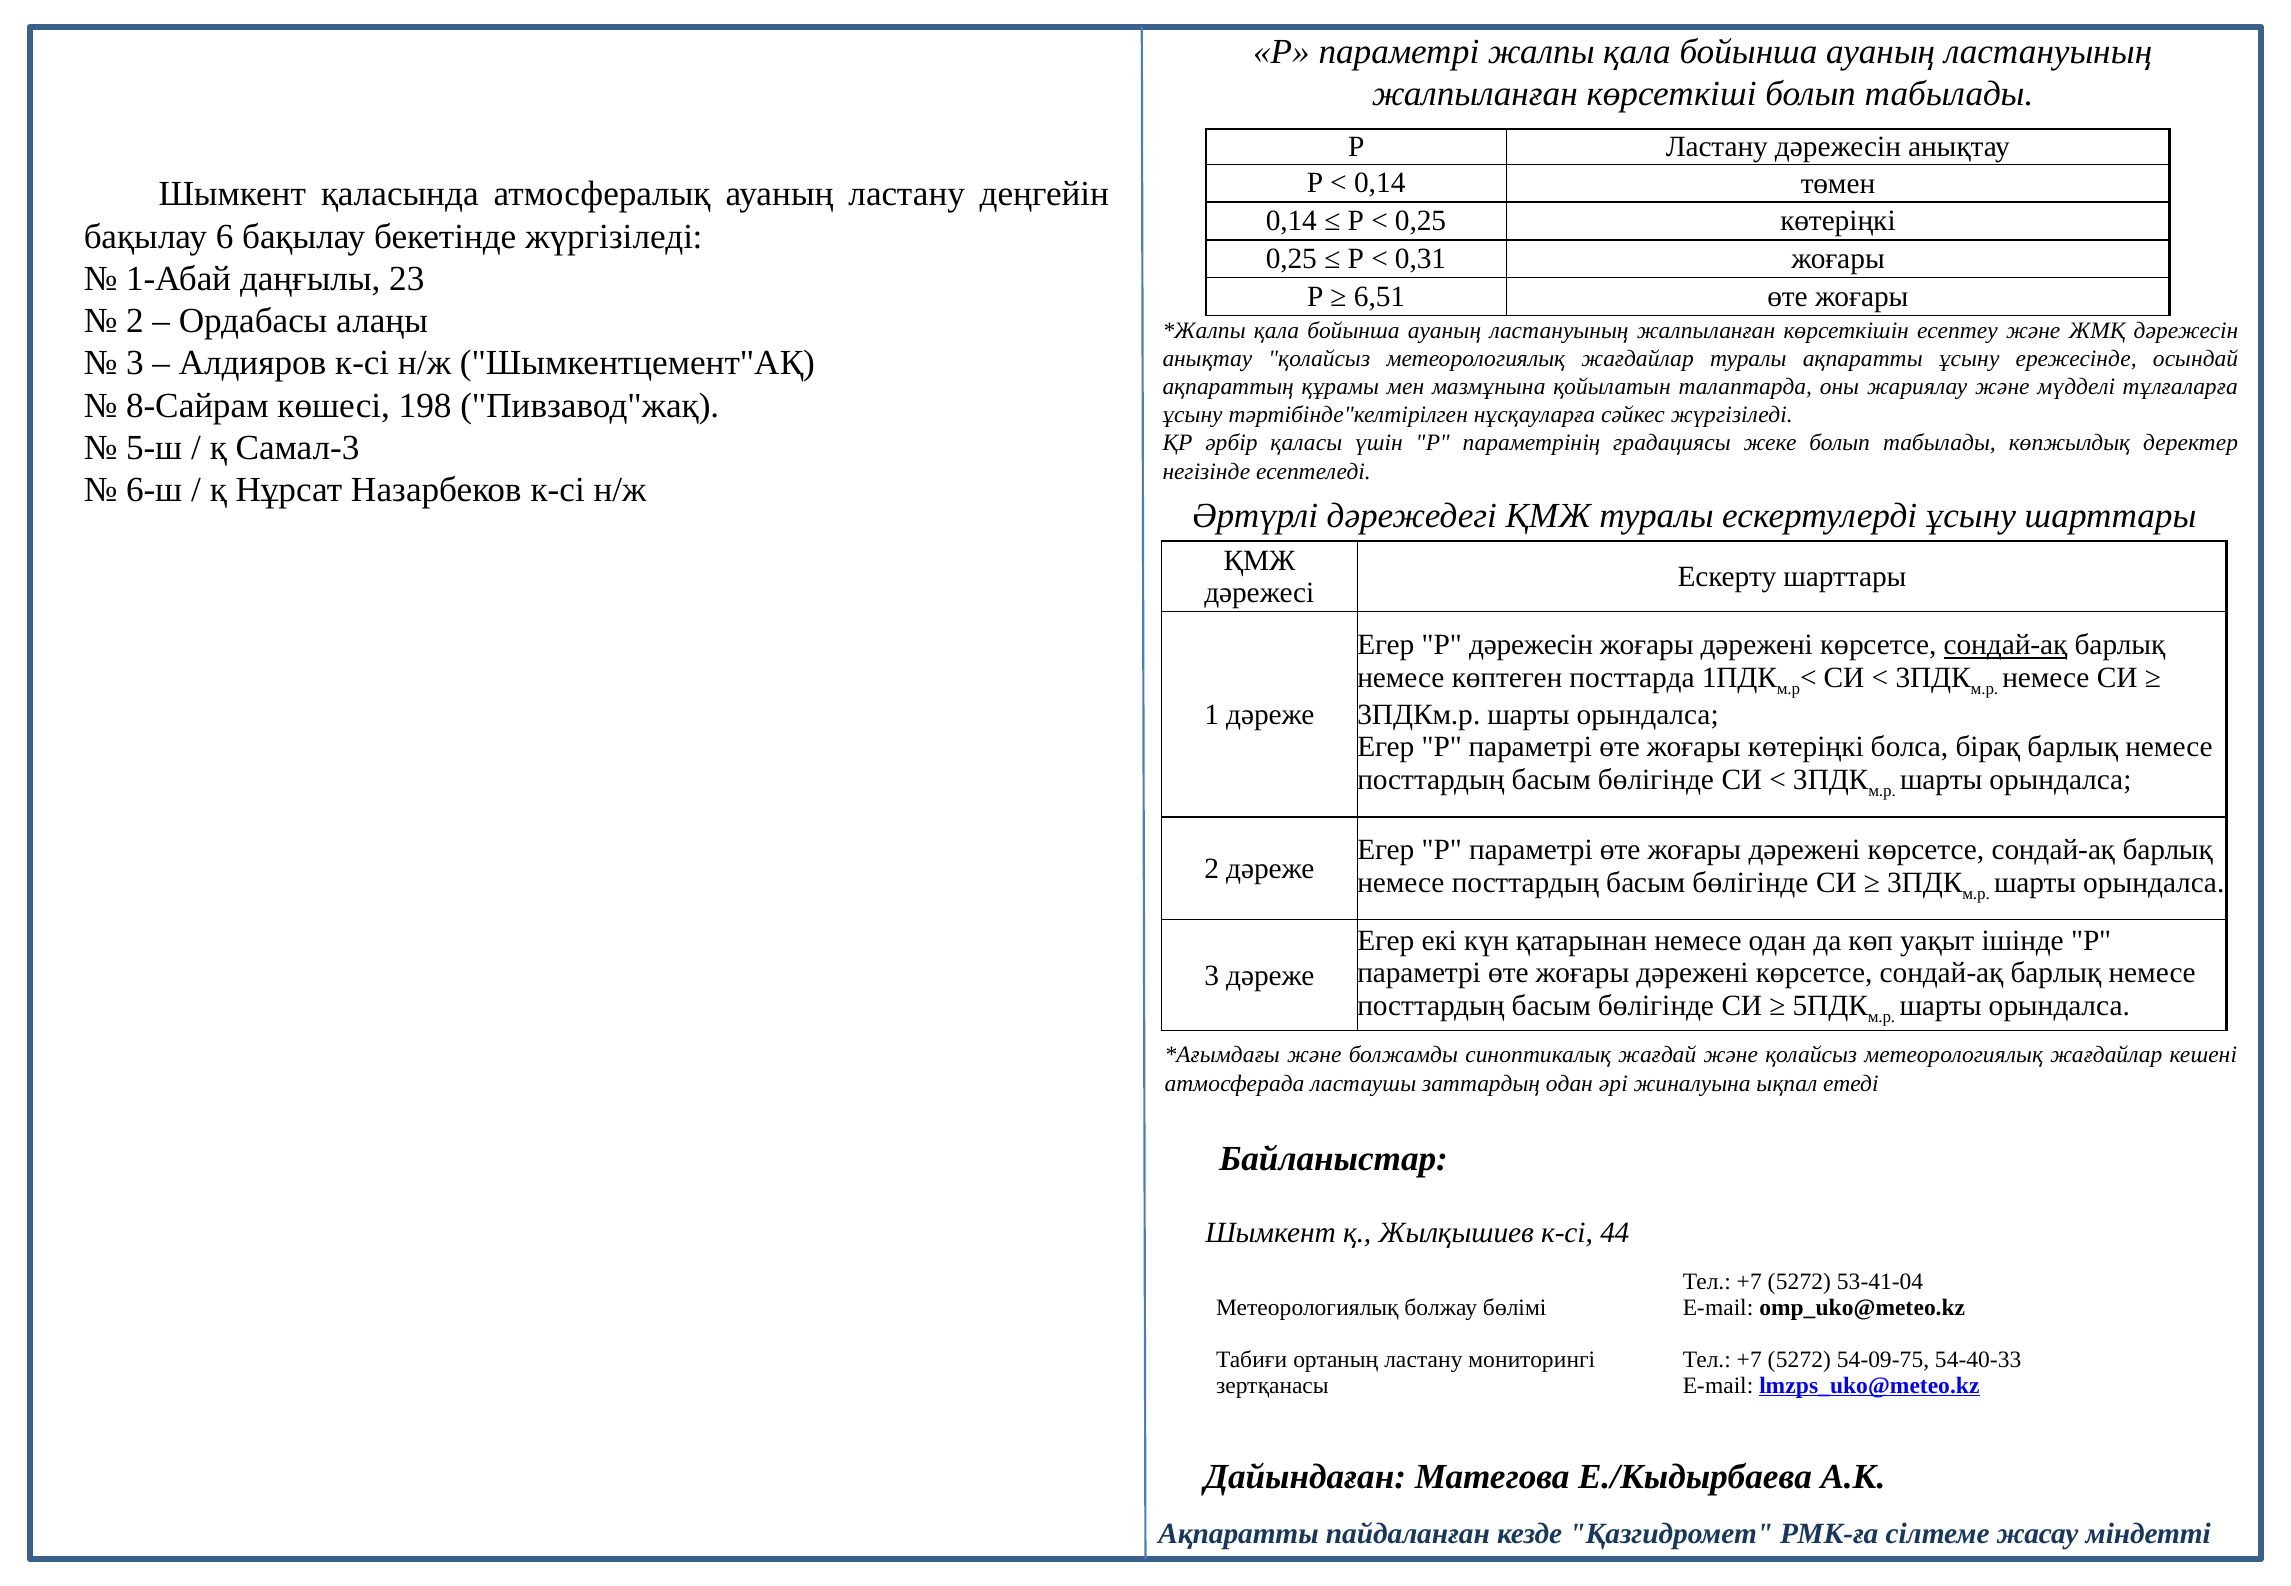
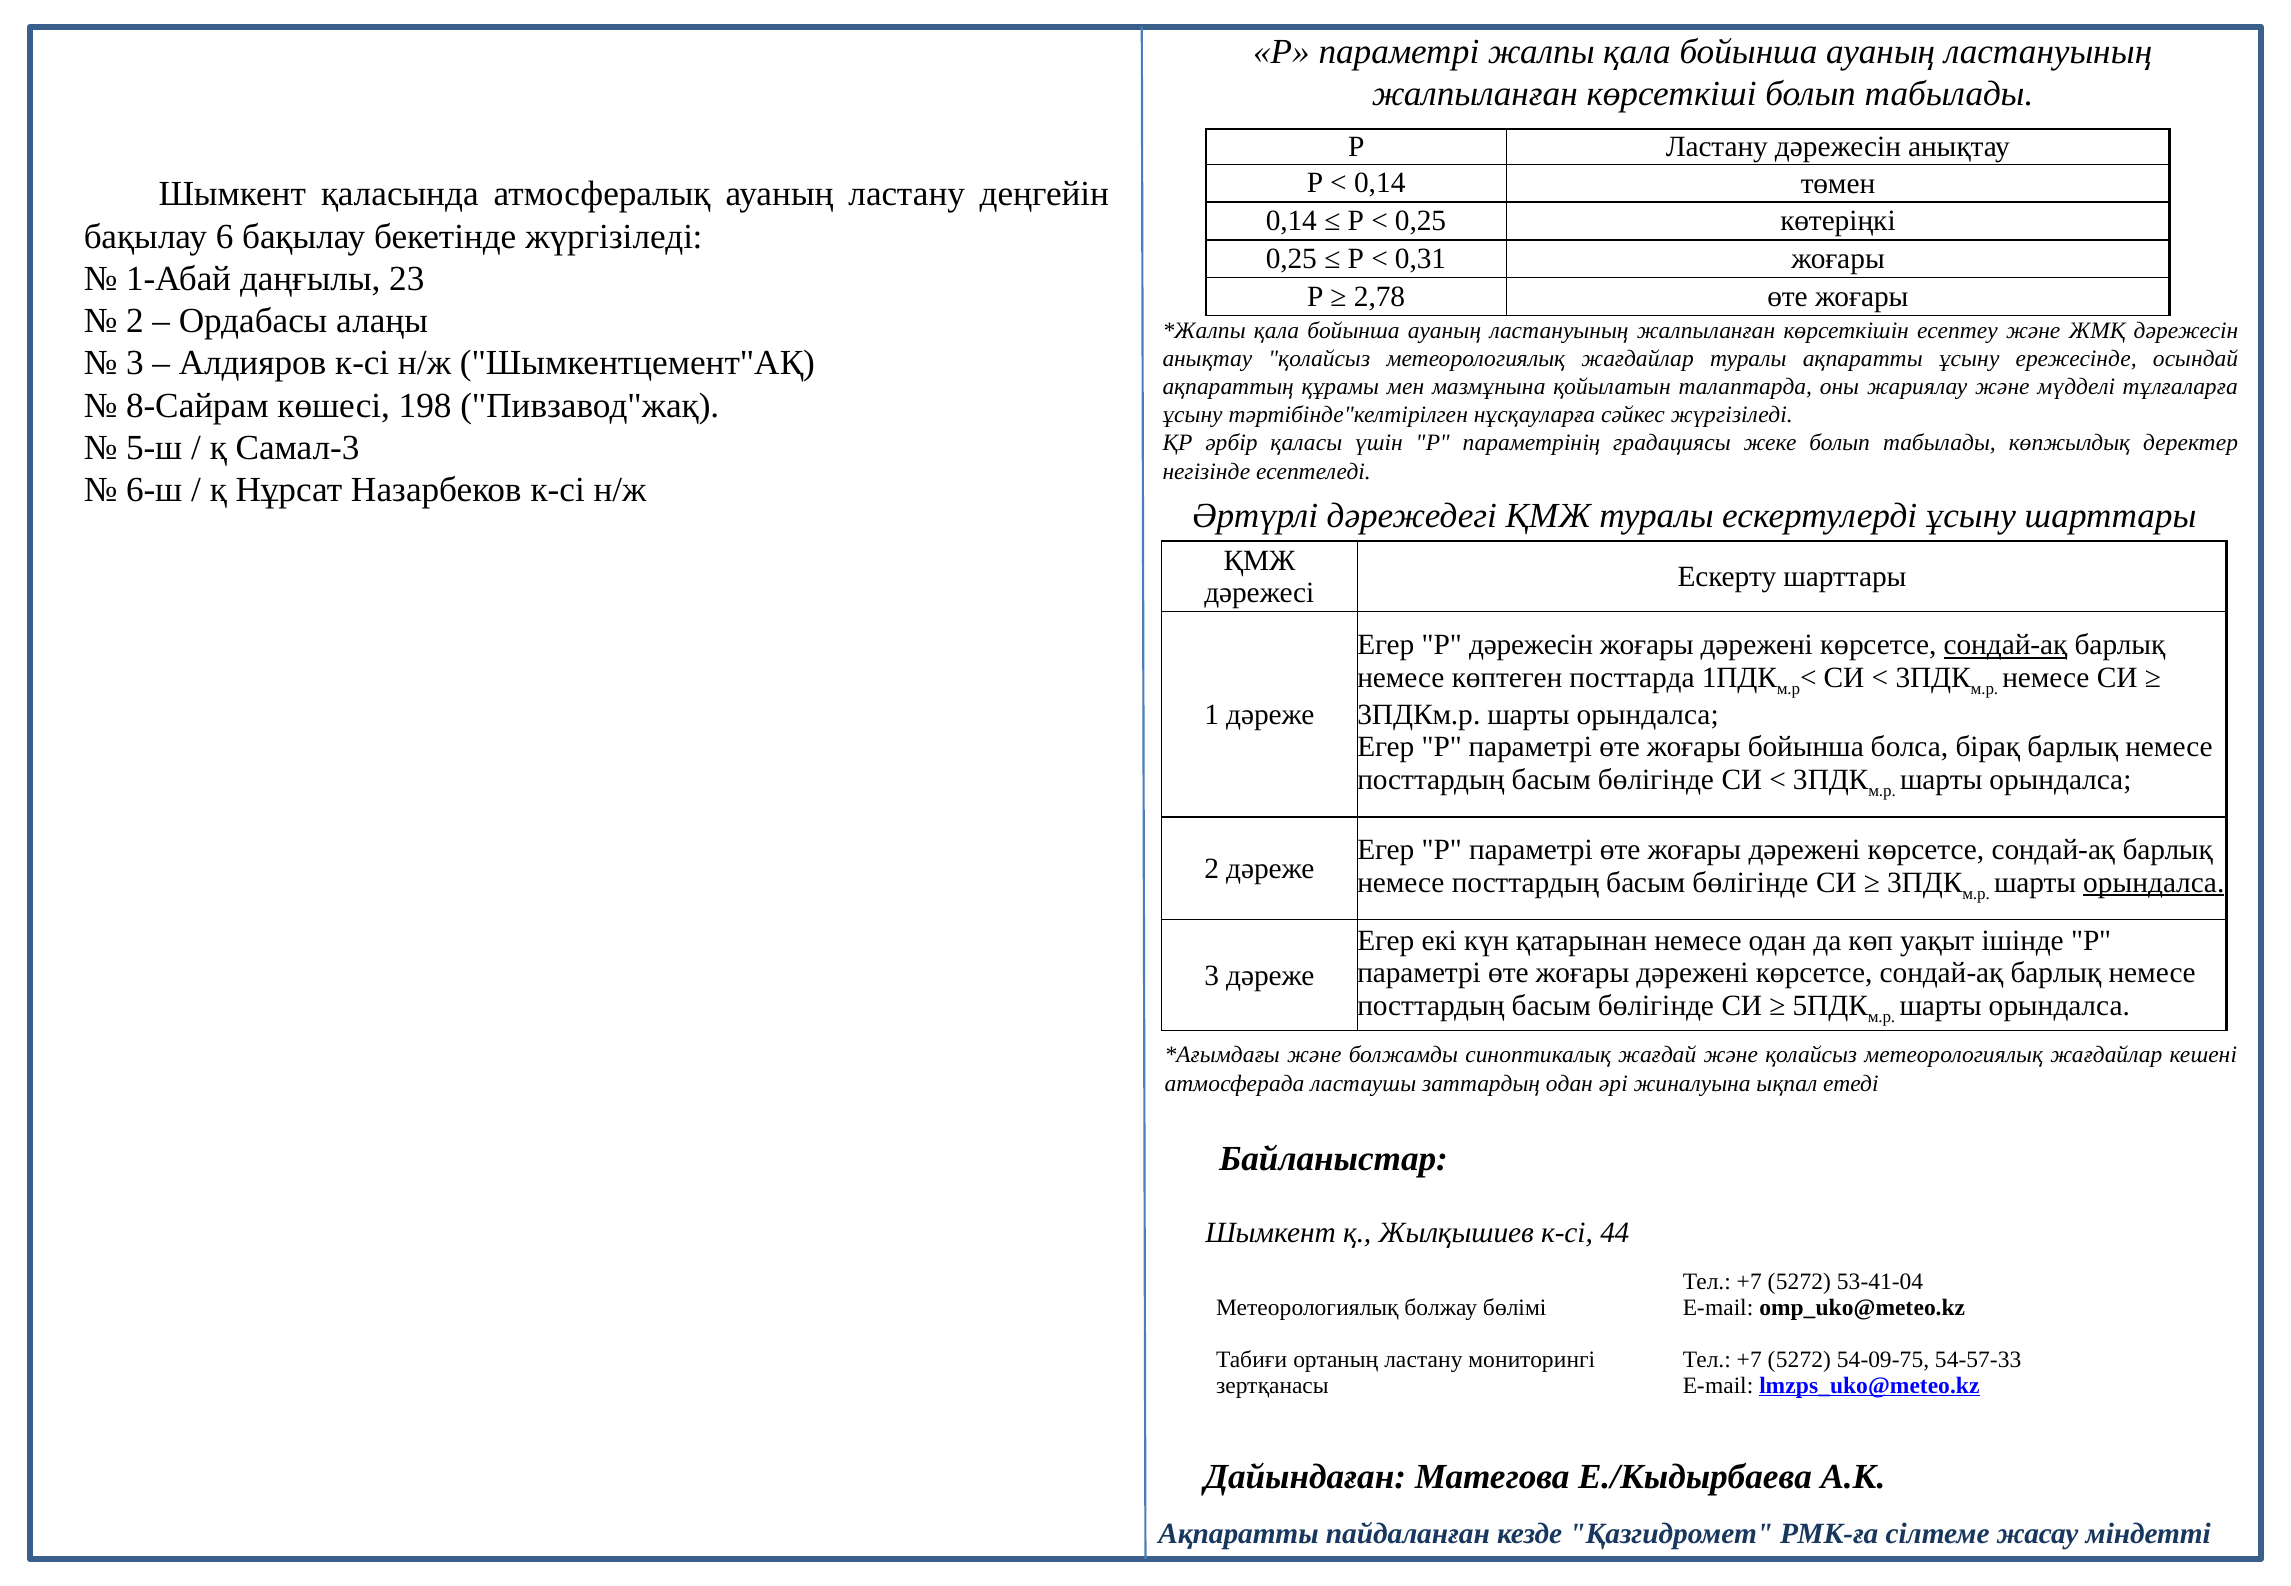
6,51: 6,51 -> 2,78
жоғары көтеріңкі: көтеріңкі -> бойынша
орындалса at (2154, 882) underline: none -> present
54-40-33: 54-40-33 -> 54-57-33
